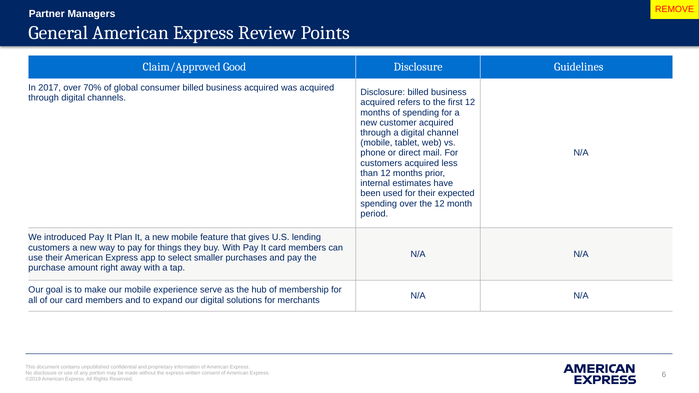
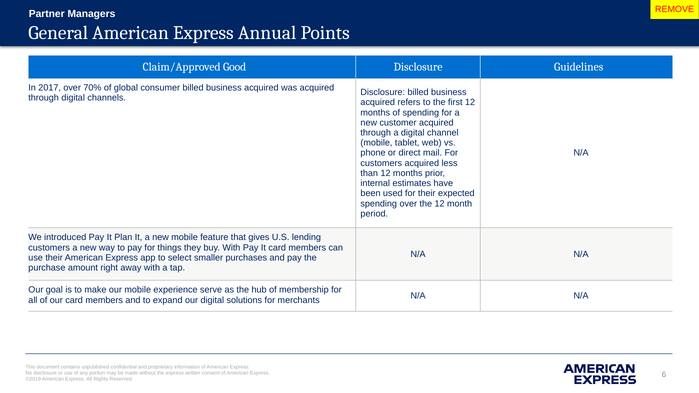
Review: Review -> Annual
